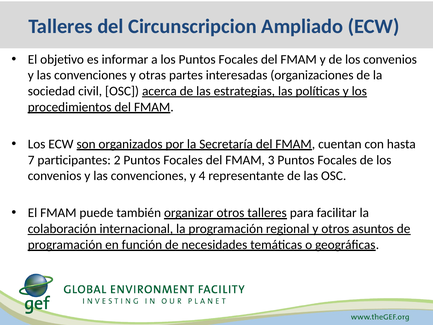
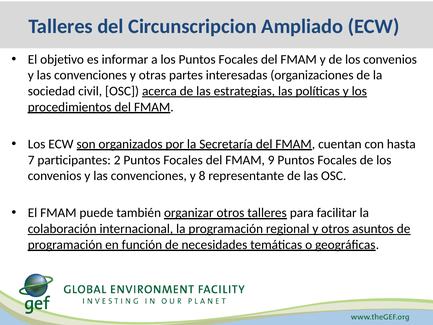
3: 3 -> 9
4: 4 -> 8
